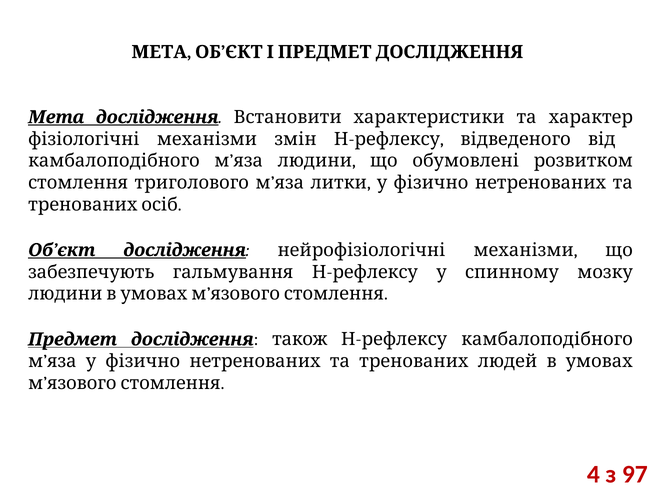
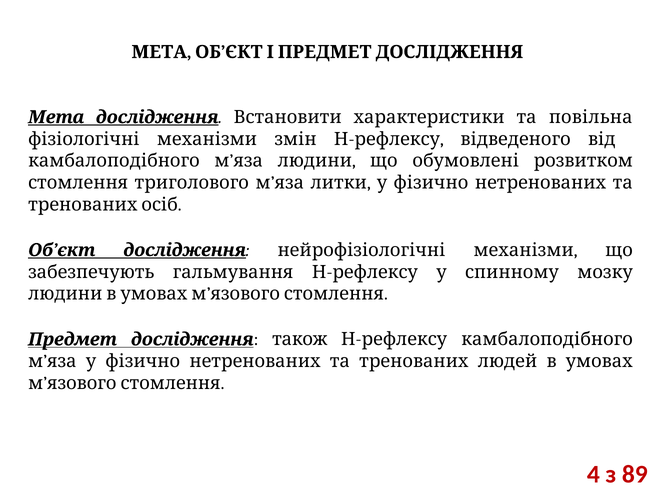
характер: характер -> повільна
97: 97 -> 89
